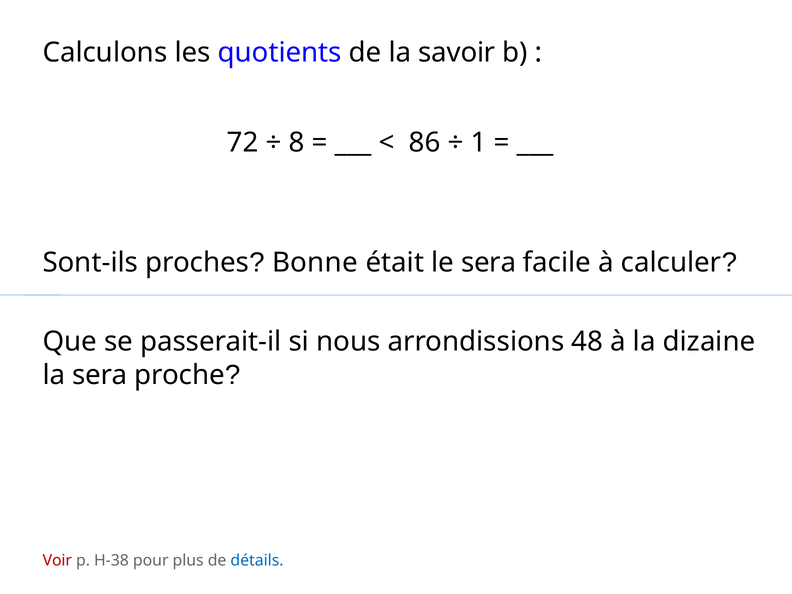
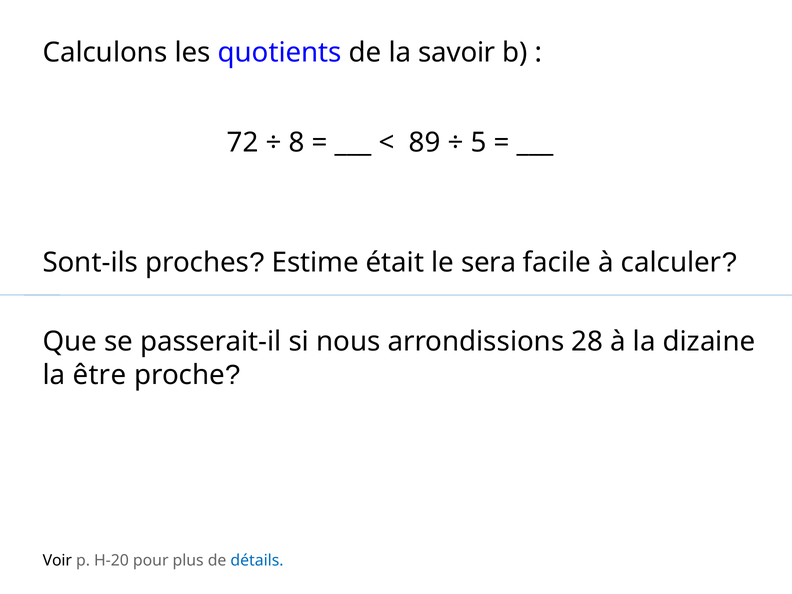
86: 86 -> 89
1: 1 -> 5
Bonne: Bonne -> Estime
48: 48 -> 28
la sera: sera -> être
Voir colour: red -> black
H-38: H-38 -> H-20
